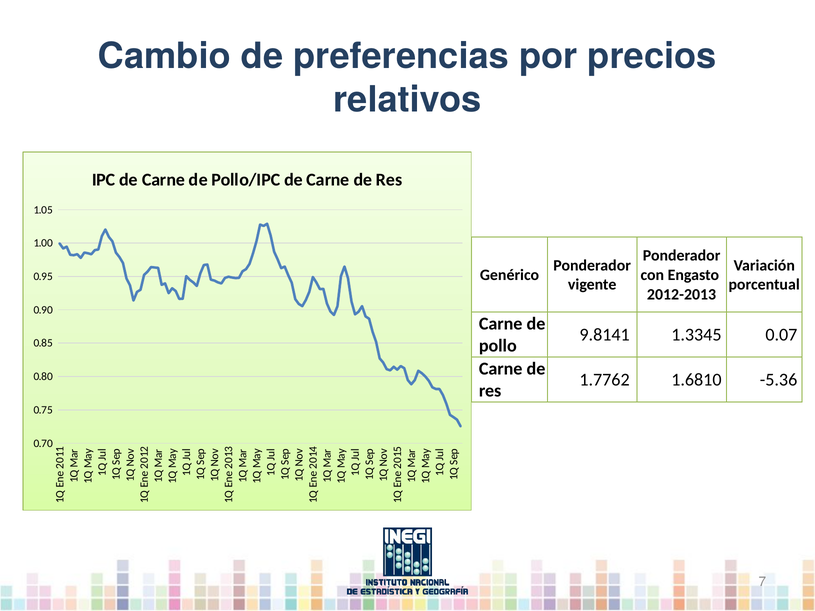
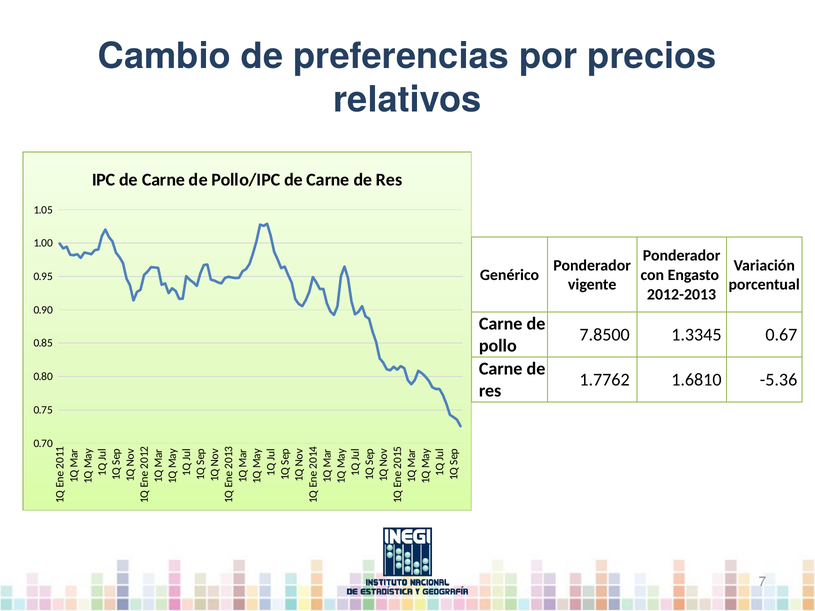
9.8141: 9.8141 -> 7.8500
0.07: 0.07 -> 0.67
